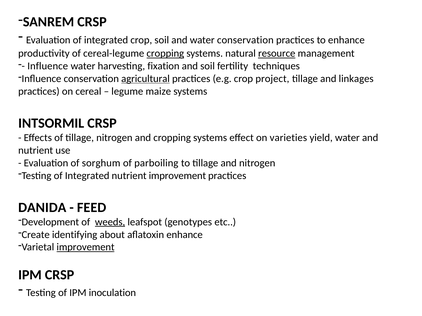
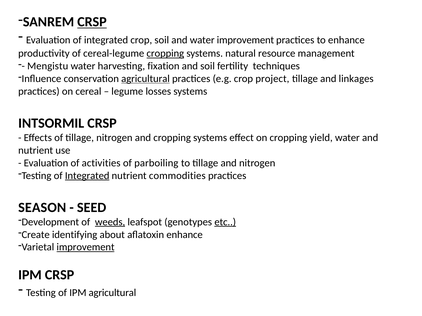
CRSP at (92, 22) underline: none -> present
water conservation: conservation -> improvement
resource underline: present -> none
Influence at (48, 66): Influence -> Mengistu
maize: maize -> losses
on varieties: varieties -> cropping
sorghum: sorghum -> activities
Integrated at (87, 176) underline: none -> present
nutrient improvement: improvement -> commodities
DANIDA: DANIDA -> SEASON
FEED: FEED -> SEED
etc underline: none -> present
IPM inoculation: inoculation -> agricultural
